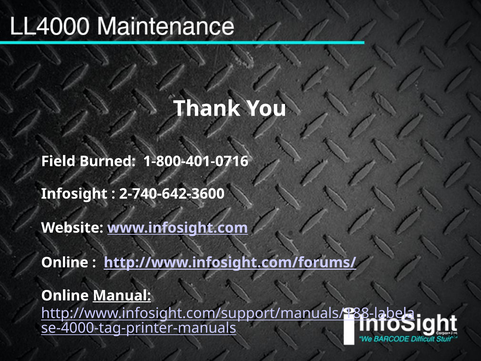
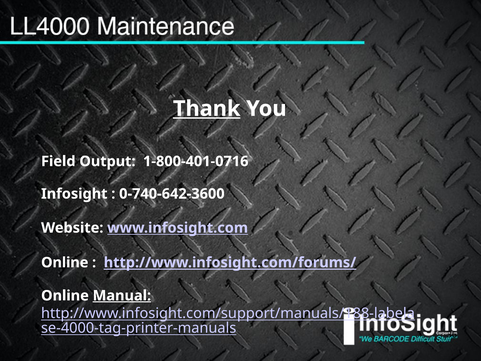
Thank underline: none -> present
Burned: Burned -> Output
2-740-642-3600: 2-740-642-3600 -> 0-740-642-3600
